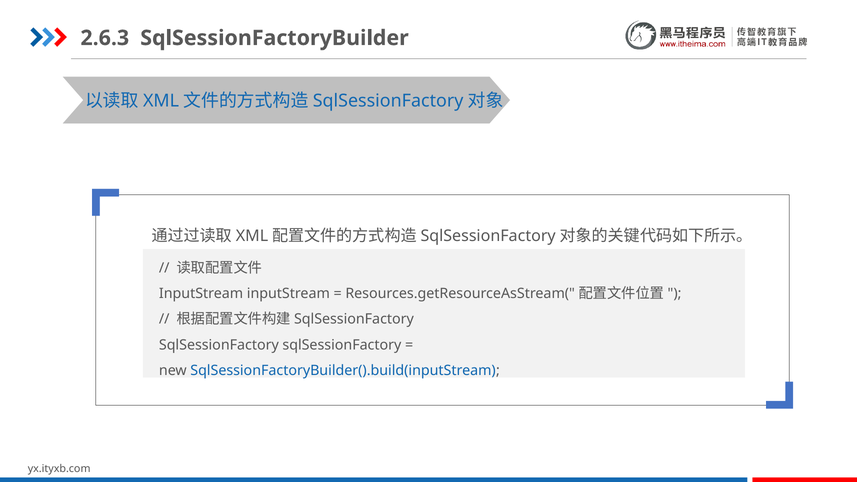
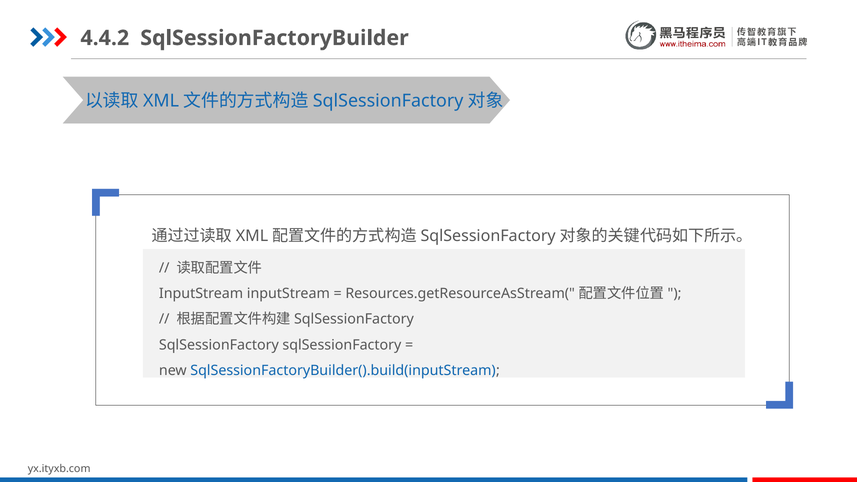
2.6.3: 2.6.3 -> 4.4.2
